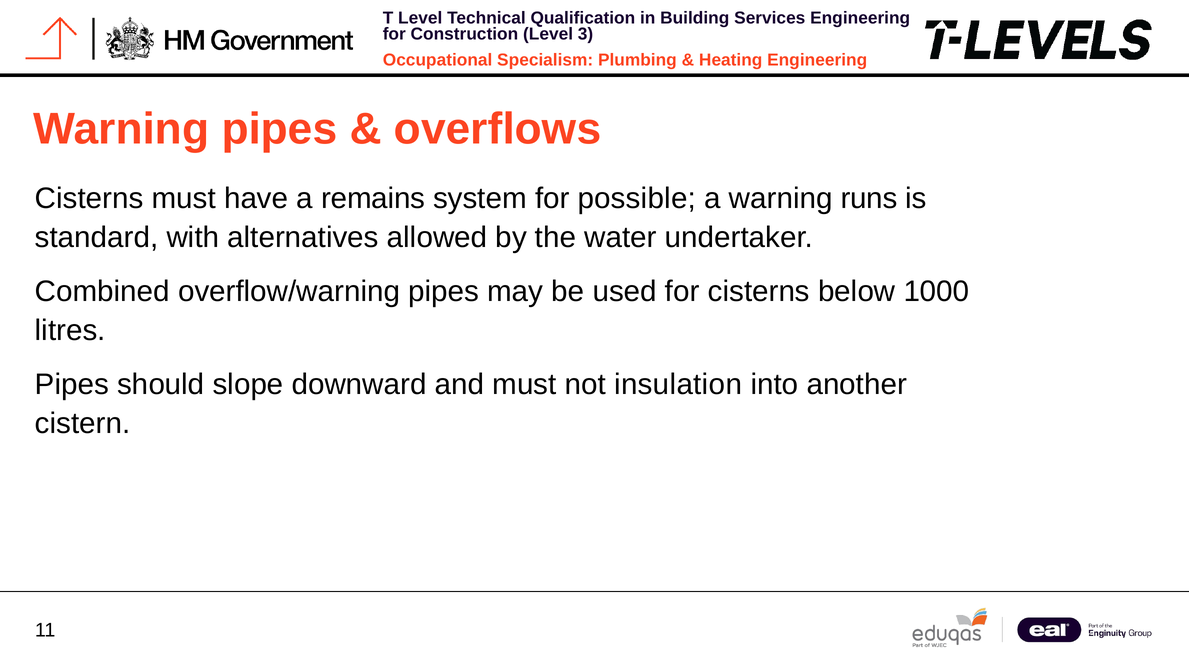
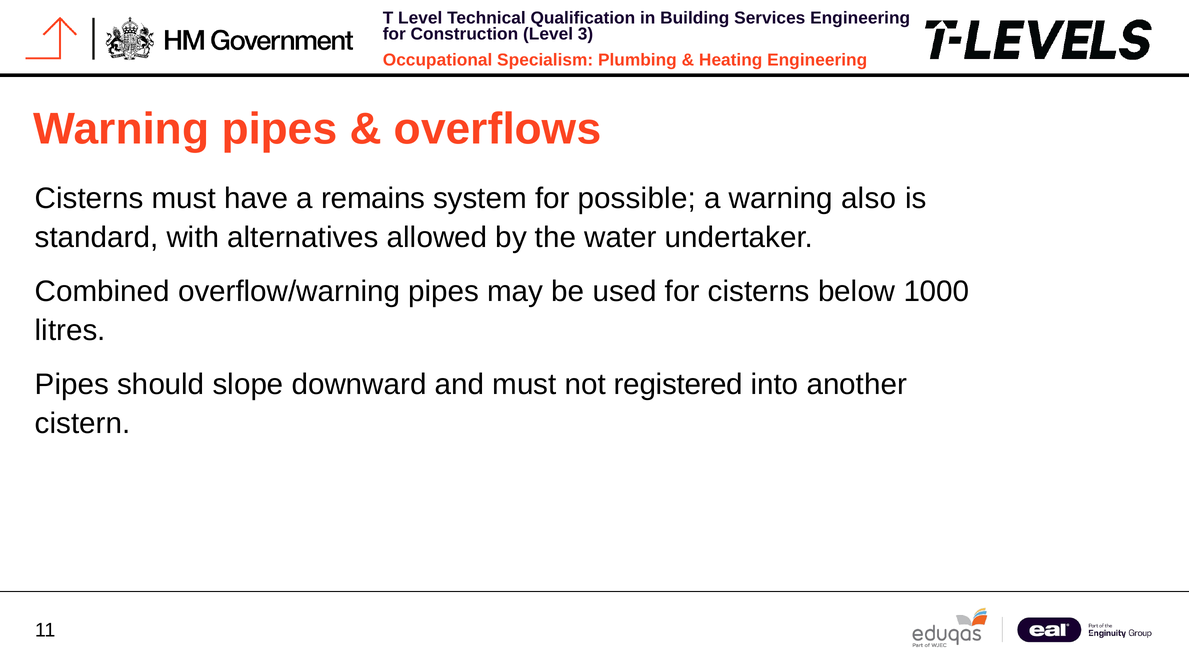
runs: runs -> also
insulation: insulation -> registered
